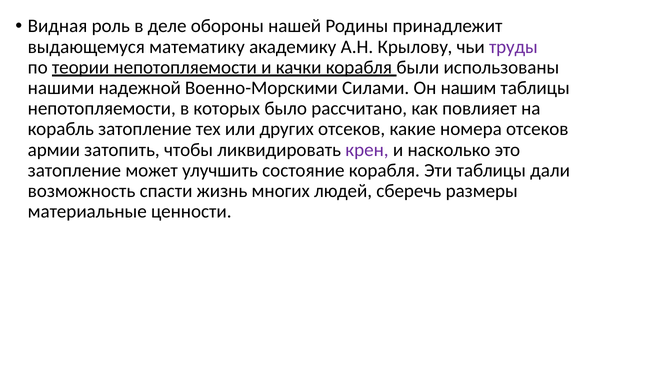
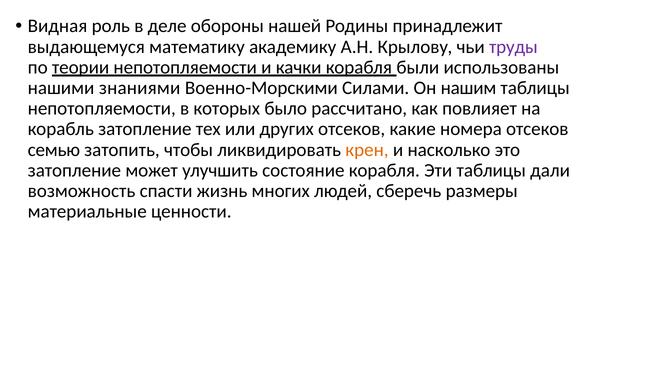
надежной: надежной -> знаниями
армии: армии -> семью
крен colour: purple -> orange
